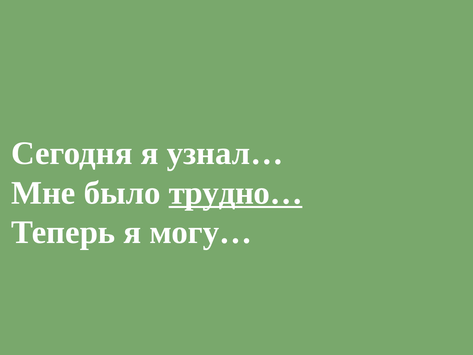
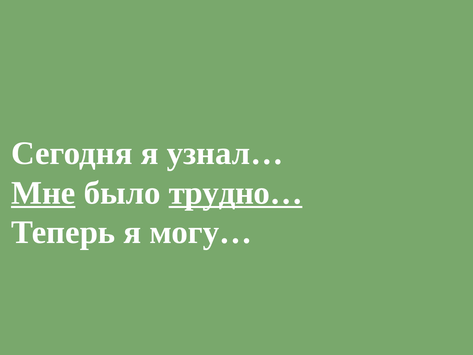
Мне underline: none -> present
